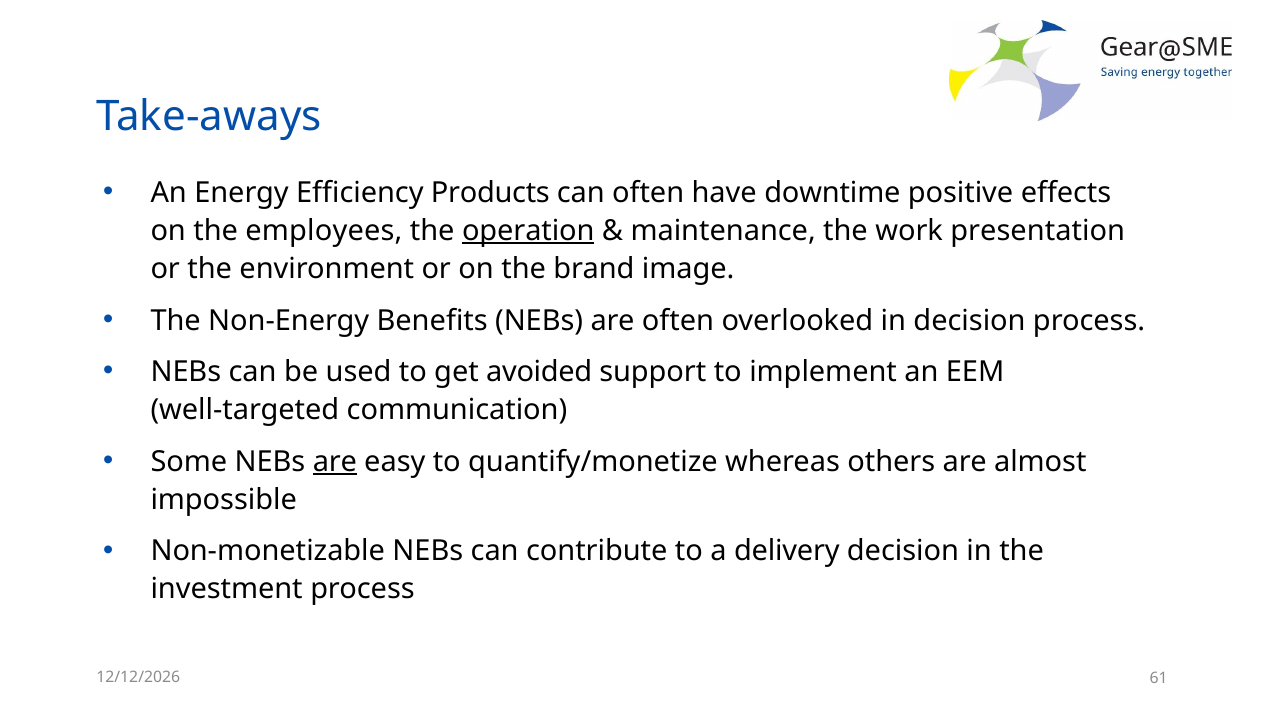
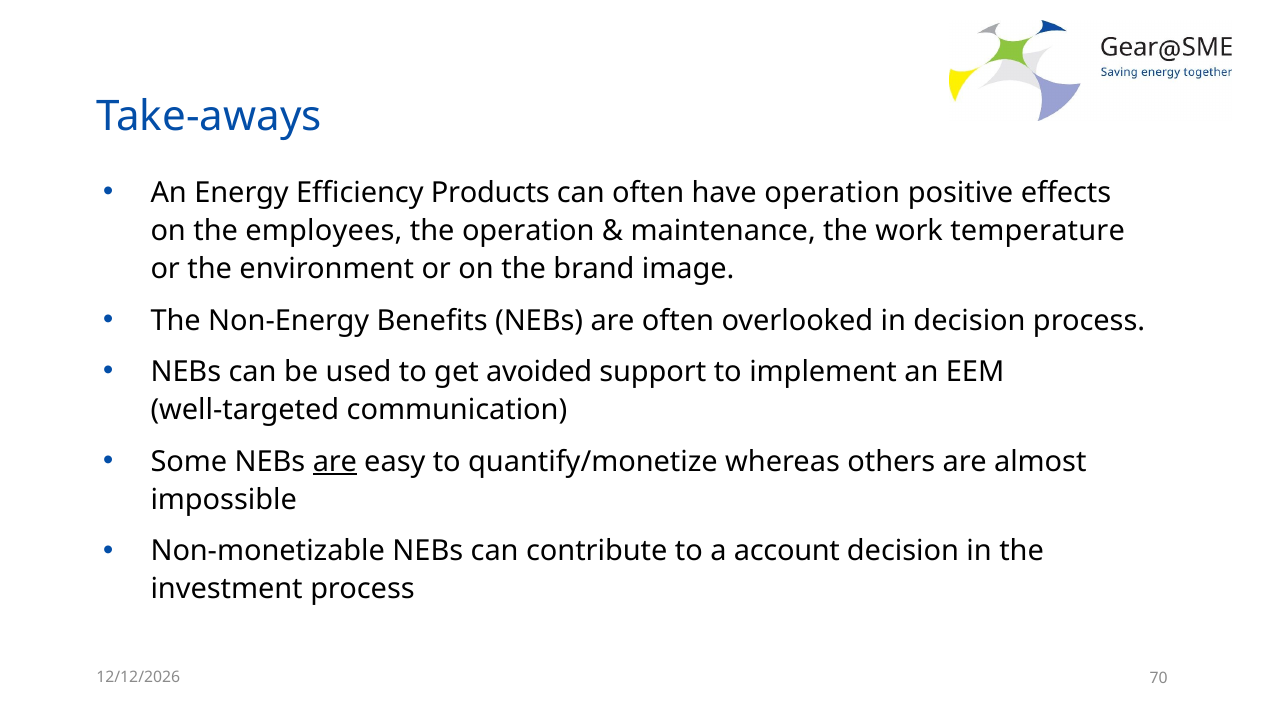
have downtime: downtime -> operation
operation at (528, 231) underline: present -> none
presentation: presentation -> temperature
delivery: delivery -> account
61: 61 -> 70
